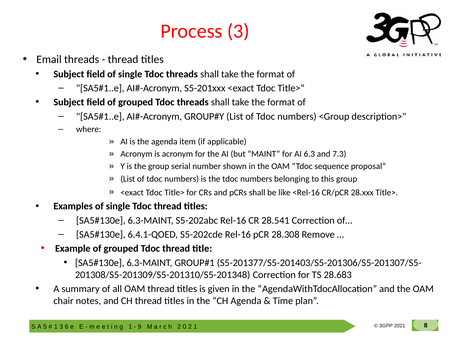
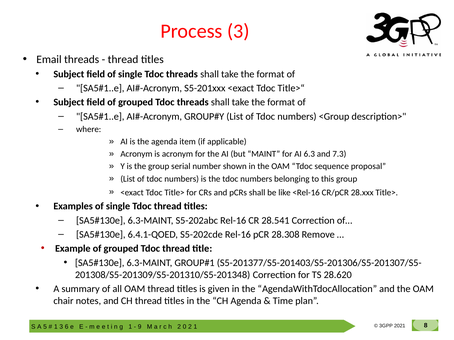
28.683: 28.683 -> 28.620
